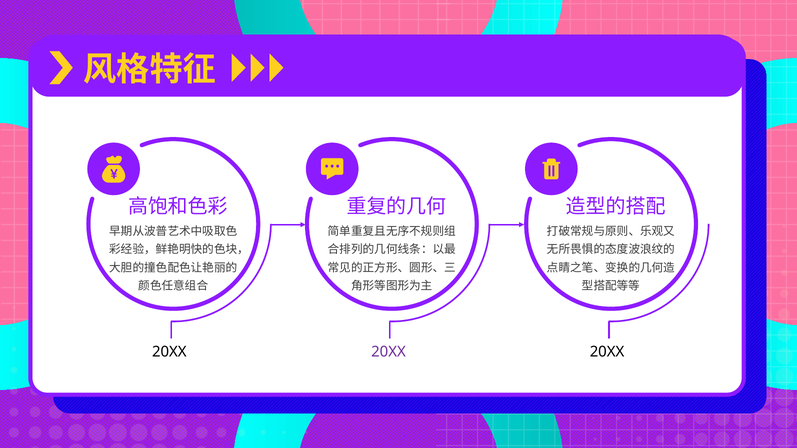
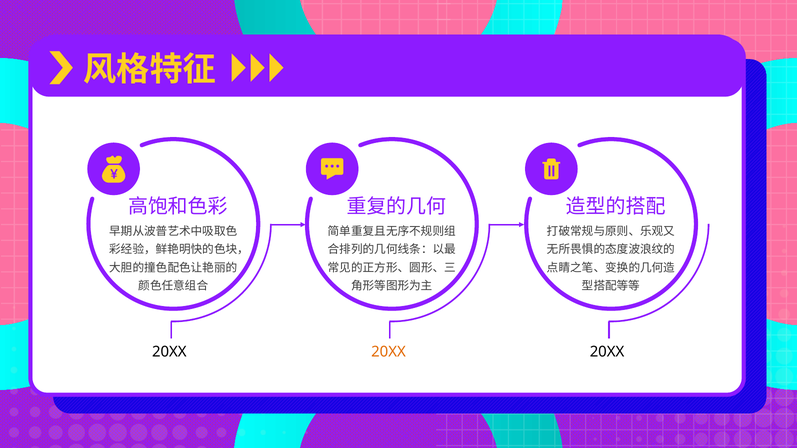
20XX at (388, 352) colour: purple -> orange
